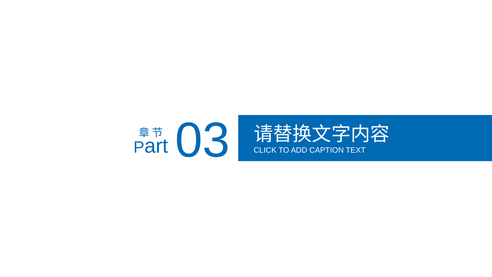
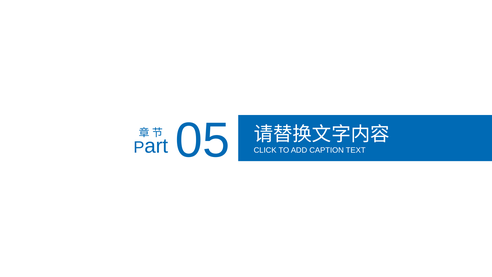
03: 03 -> 05
